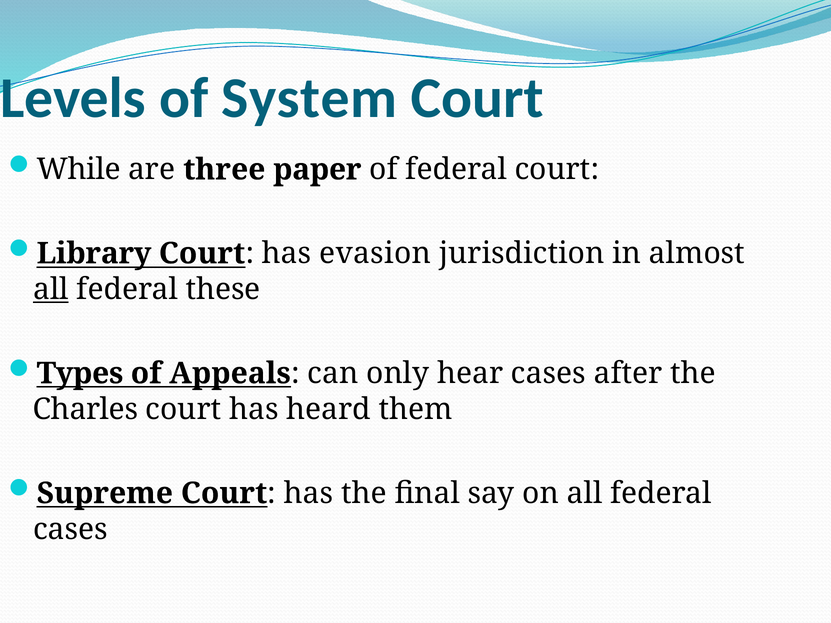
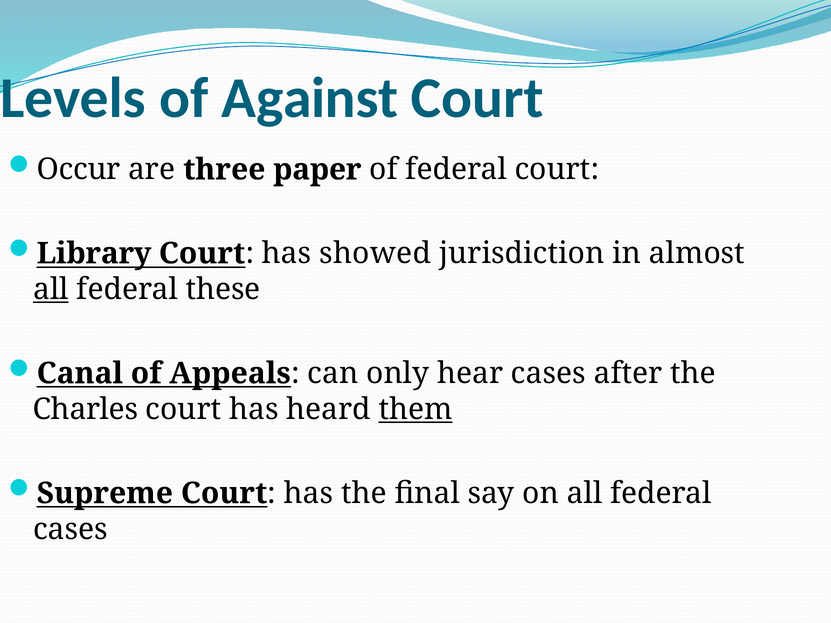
System: System -> Against
While: While -> Occur
evasion: evasion -> showed
Types: Types -> Canal
them underline: none -> present
